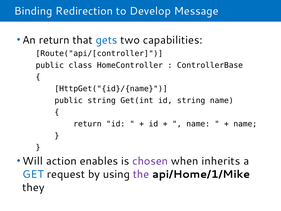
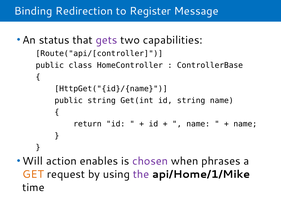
Develop: Develop -> Register
An return: return -> status
gets colour: blue -> purple
inherits: inherits -> phrases
GET colour: blue -> orange
they: they -> time
